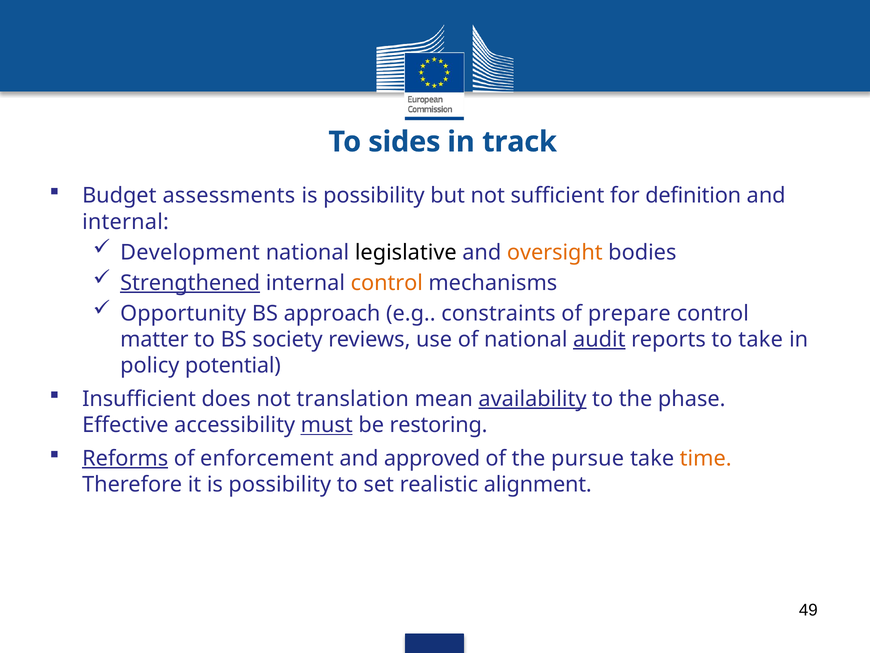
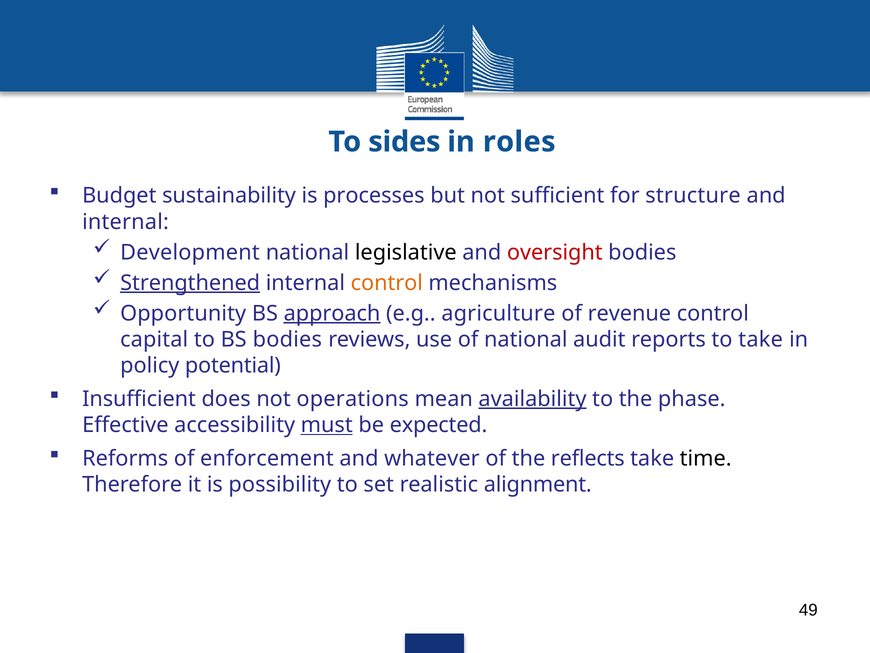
track: track -> roles
assessments: assessments -> sustainability
possibility at (374, 196): possibility -> processes
definition: definition -> structure
oversight colour: orange -> red
approach underline: none -> present
constraints: constraints -> agriculture
prepare: prepare -> revenue
matter: matter -> capital
BS society: society -> bodies
audit underline: present -> none
translation: translation -> operations
restoring: restoring -> expected
Reforms underline: present -> none
approved: approved -> whatever
pursue: pursue -> reflects
time colour: orange -> black
